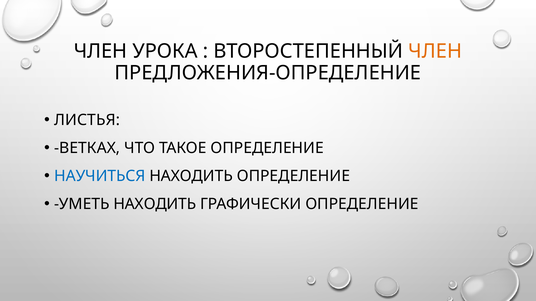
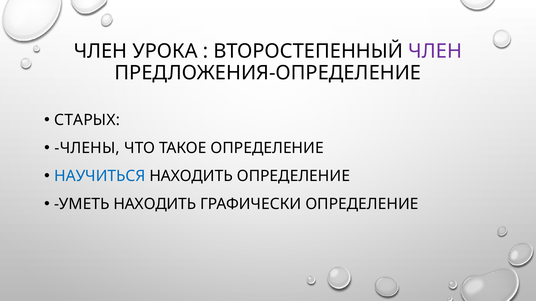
ЧЛЕН at (435, 51) colour: orange -> purple
ЛИСТЬЯ: ЛИСТЬЯ -> СТАРЫХ
ВЕТКАХ: ВЕТКАХ -> ЧЛЕНЫ
